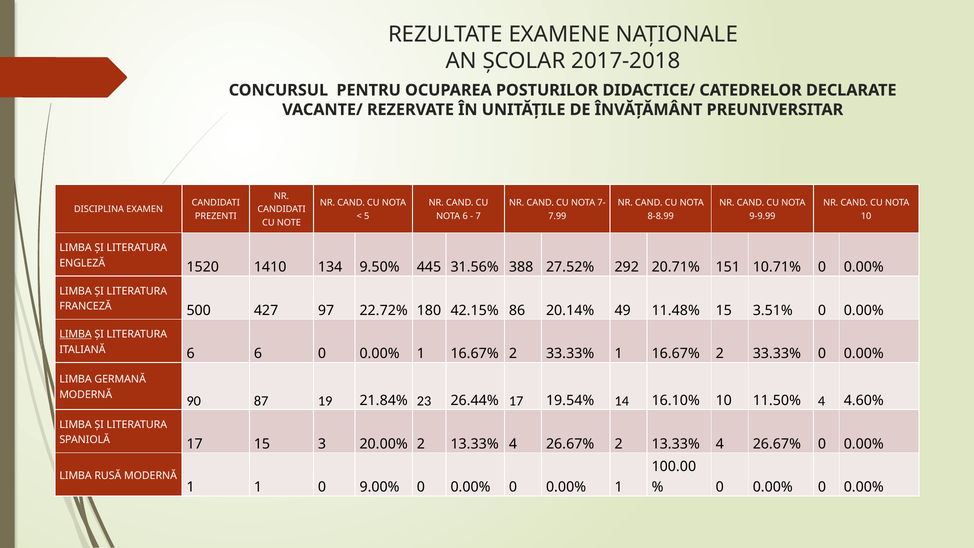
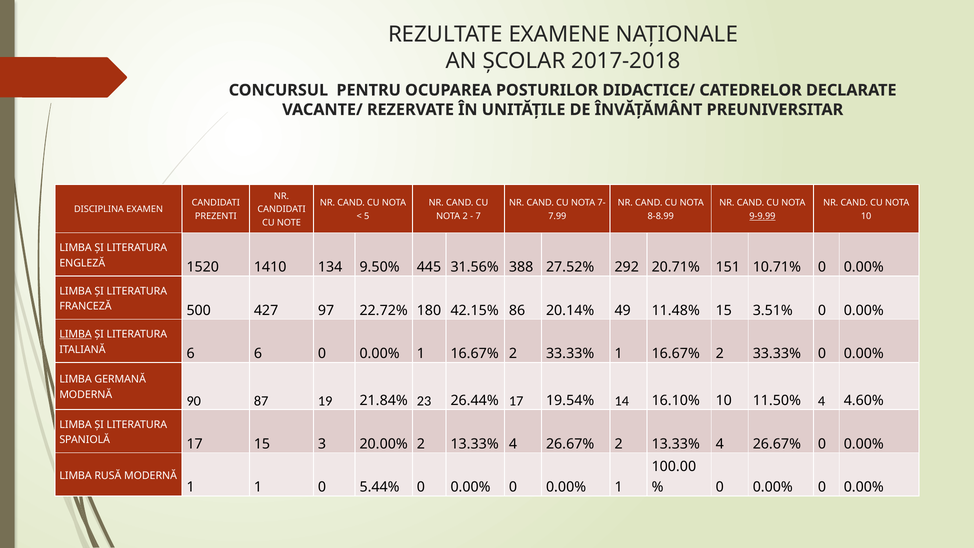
NOTA 6: 6 -> 2
9-9.99 underline: none -> present
9.00%: 9.00% -> 5.44%
